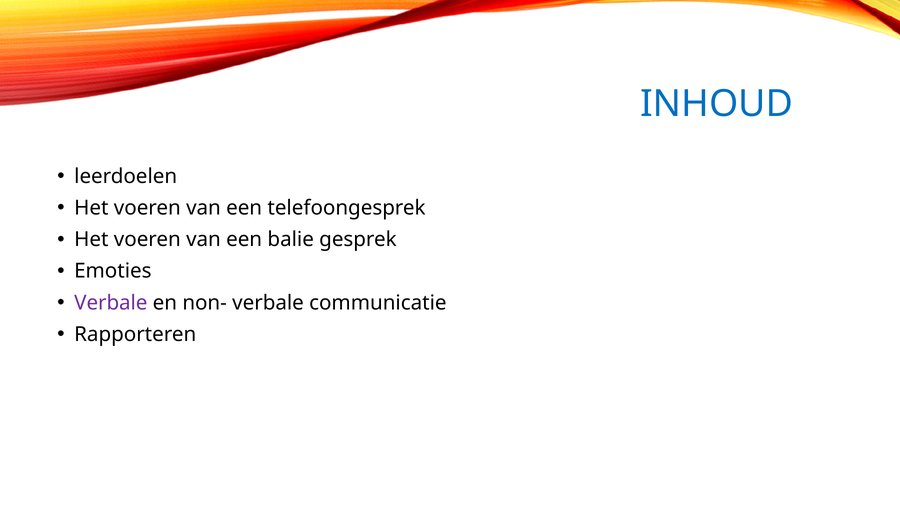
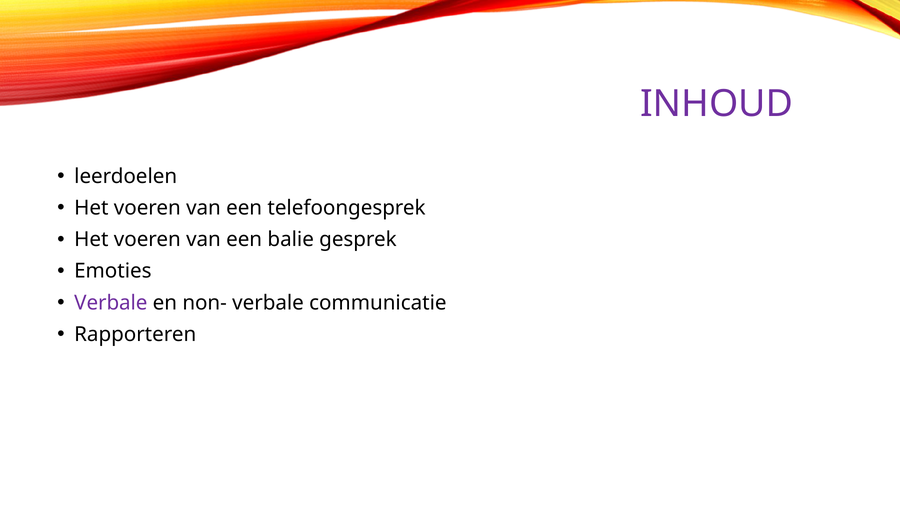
INHOUD colour: blue -> purple
